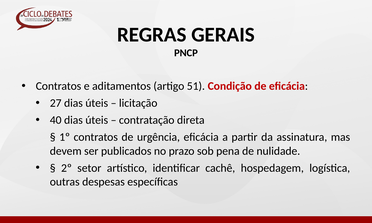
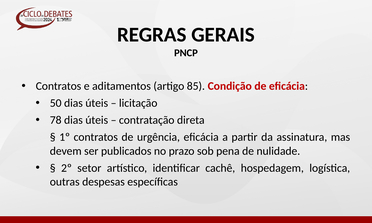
51: 51 -> 85
27: 27 -> 50
40: 40 -> 78
